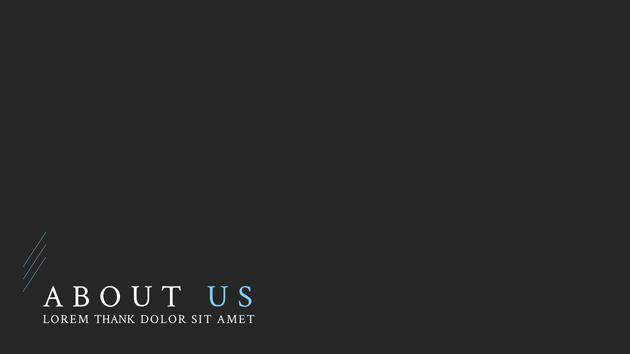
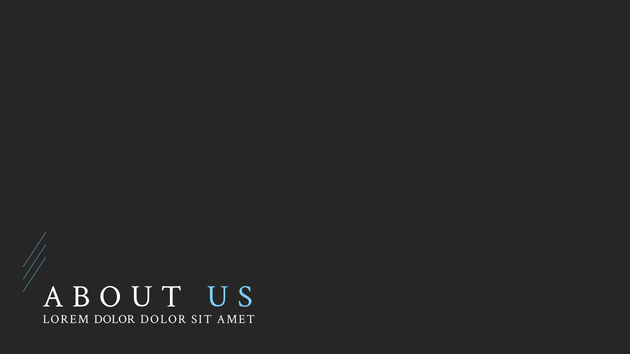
LOREM THANK: THANK -> DOLOR
